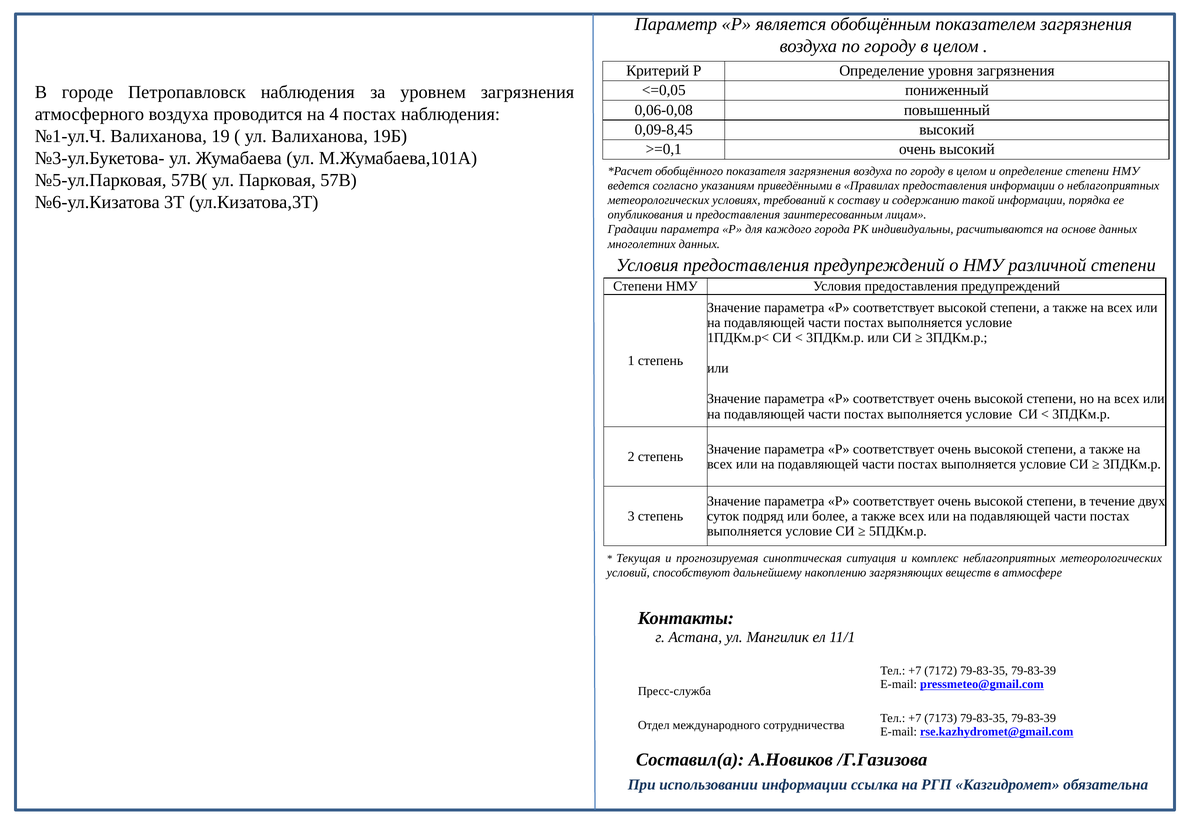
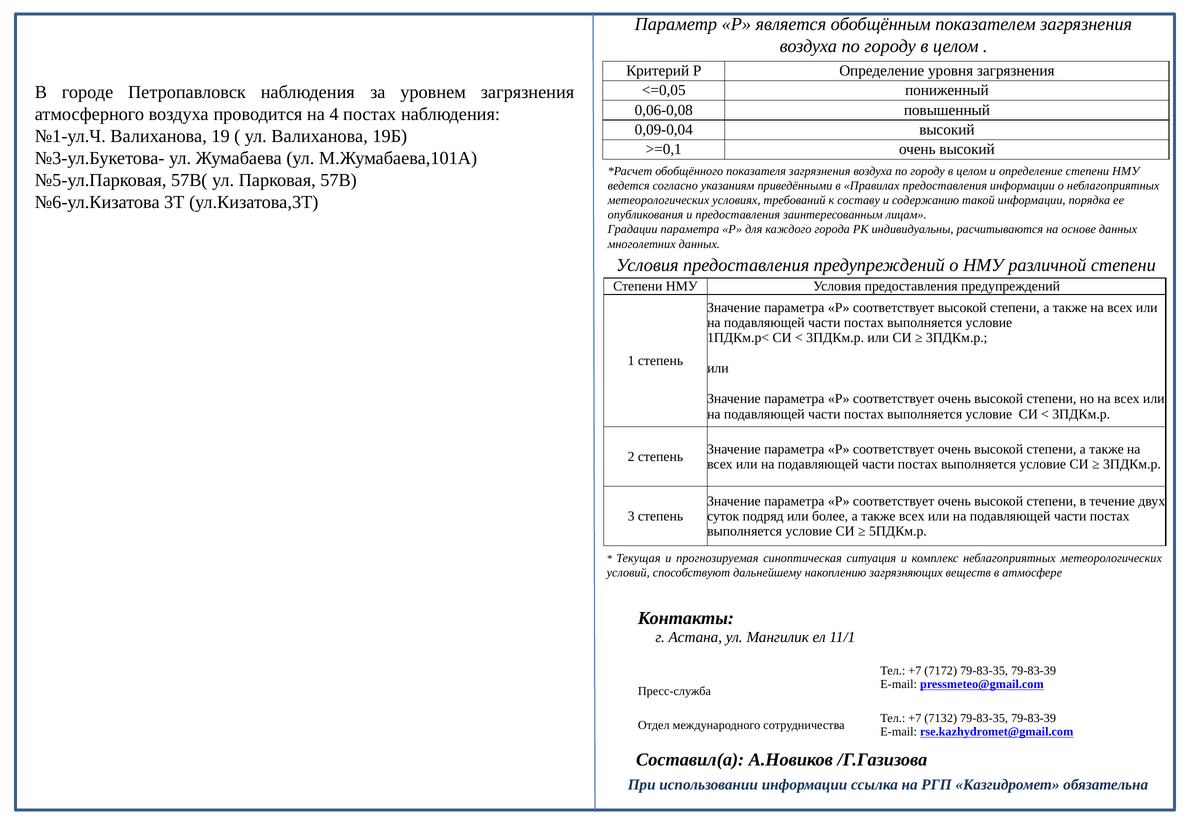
0,09-8,45: 0,09-8,45 -> 0,09-0,04
7173: 7173 -> 7132
